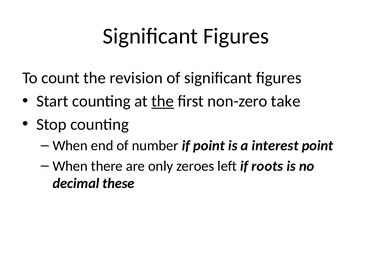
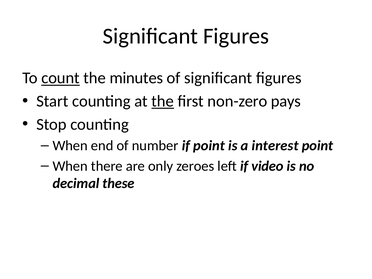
count underline: none -> present
revision: revision -> minutes
take: take -> pays
roots: roots -> video
